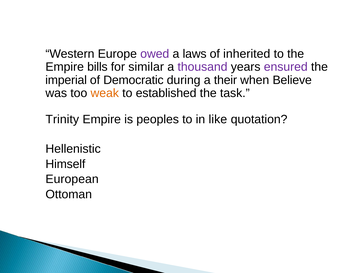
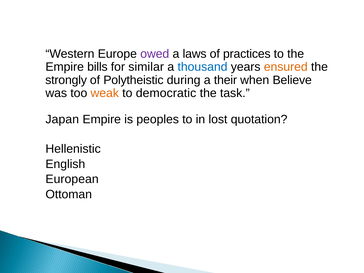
inherited: inherited -> practices
thousand colour: purple -> blue
ensured colour: purple -> orange
imperial: imperial -> strongly
Democratic: Democratic -> Polytheistic
established: established -> democratic
Trinity: Trinity -> Japan
like: like -> lost
Himself: Himself -> English
